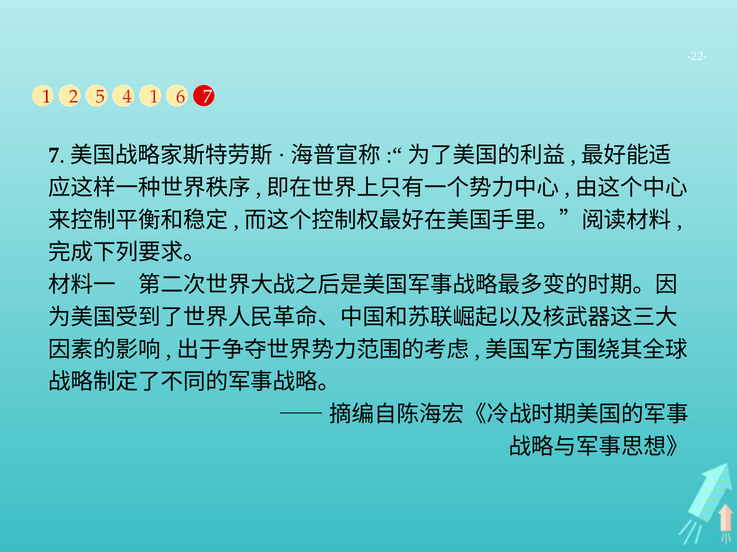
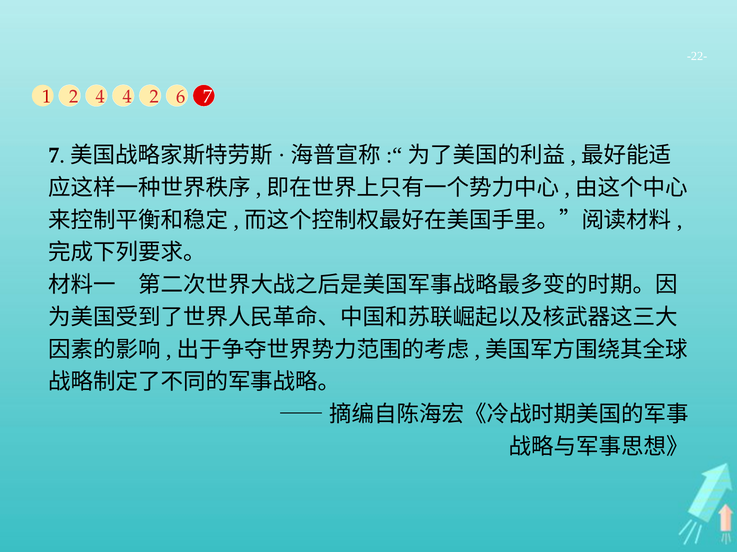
2 5: 5 -> 4
4 1: 1 -> 2
